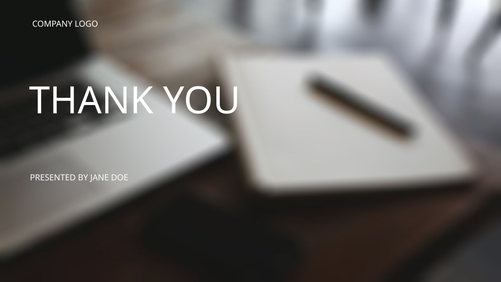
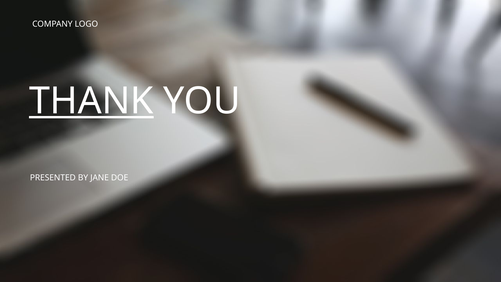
THANK underline: none -> present
